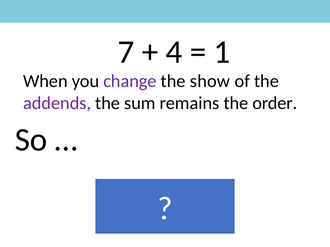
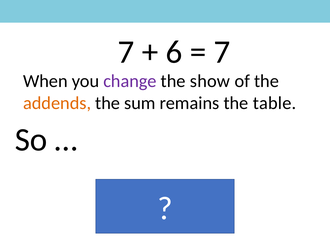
4: 4 -> 6
1 at (222, 52): 1 -> 7
addends colour: purple -> orange
order: order -> table
